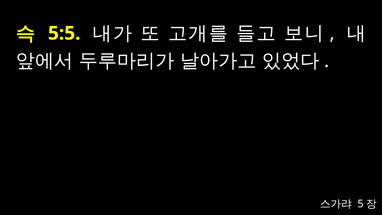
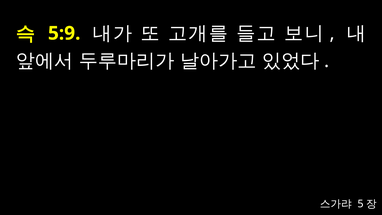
5:5: 5:5 -> 5:9
